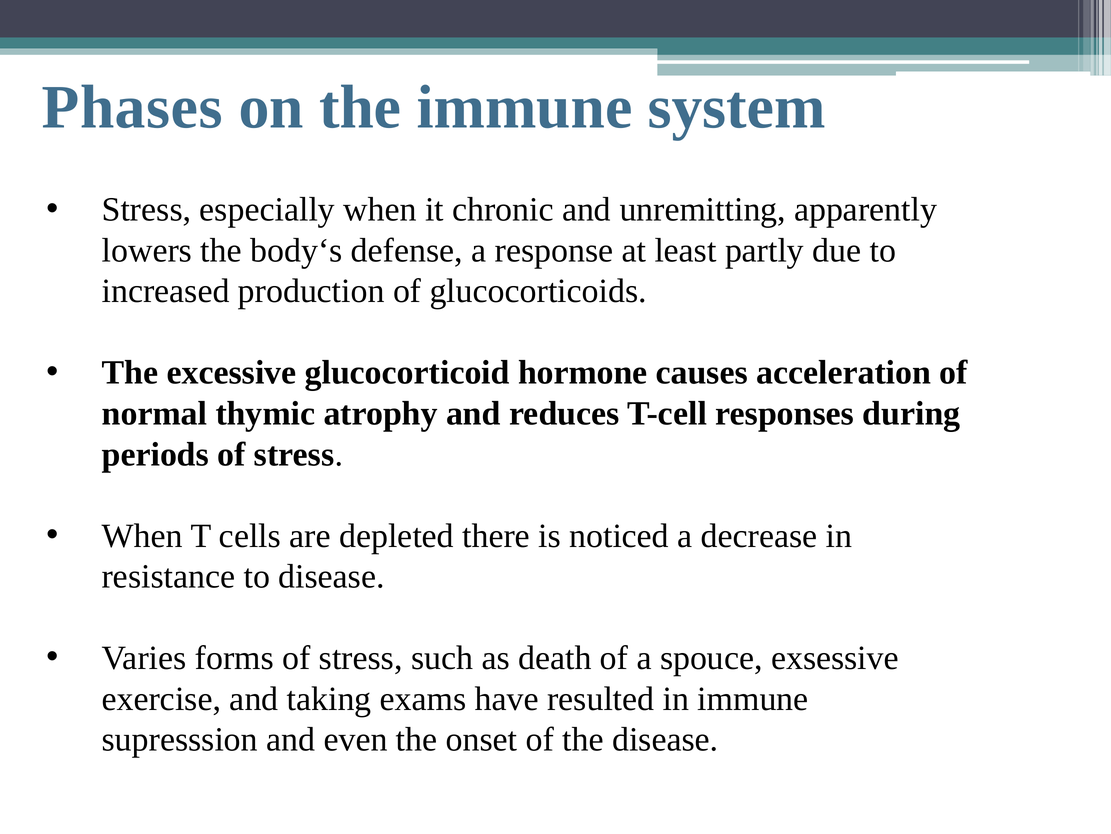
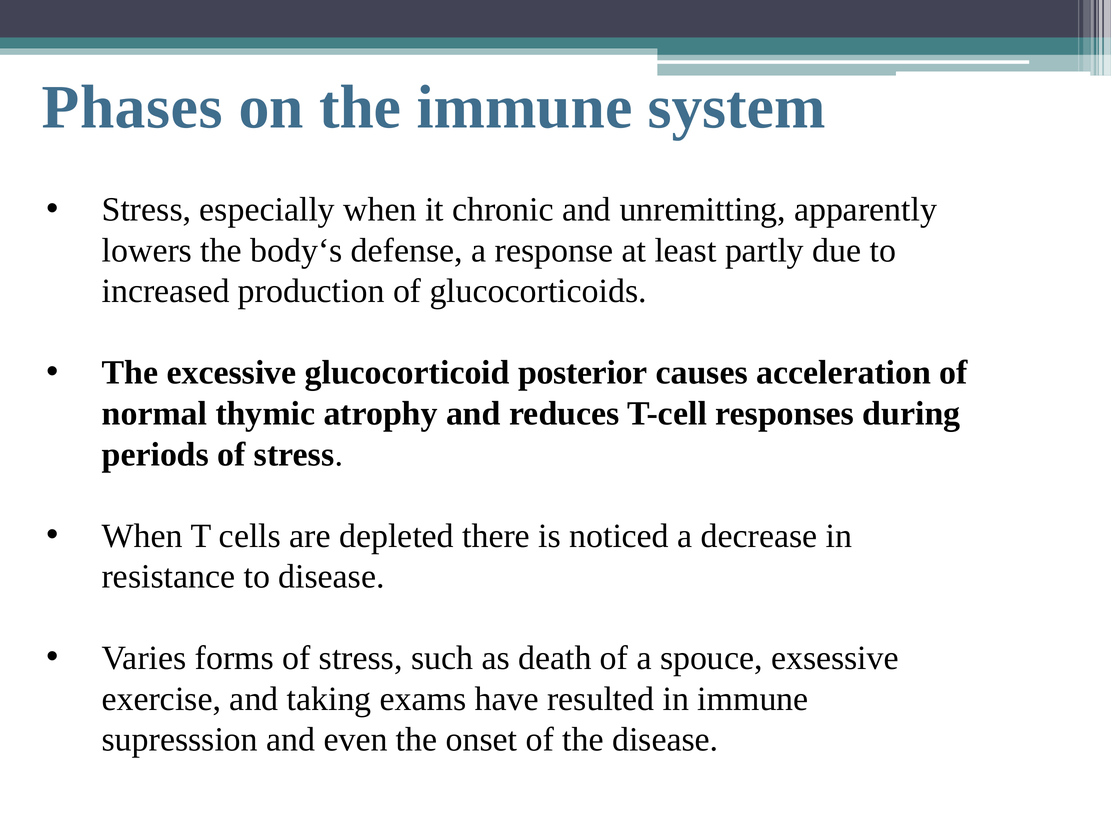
hormone: hormone -> posterior
